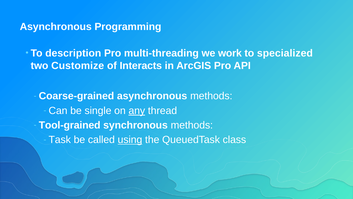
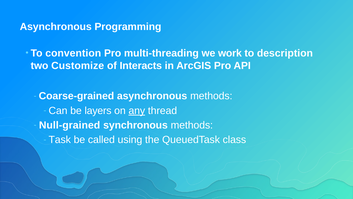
description: description -> convention
specialized: specialized -> description
single: single -> layers
Tool-grained: Tool-grained -> Null-grained
using underline: present -> none
